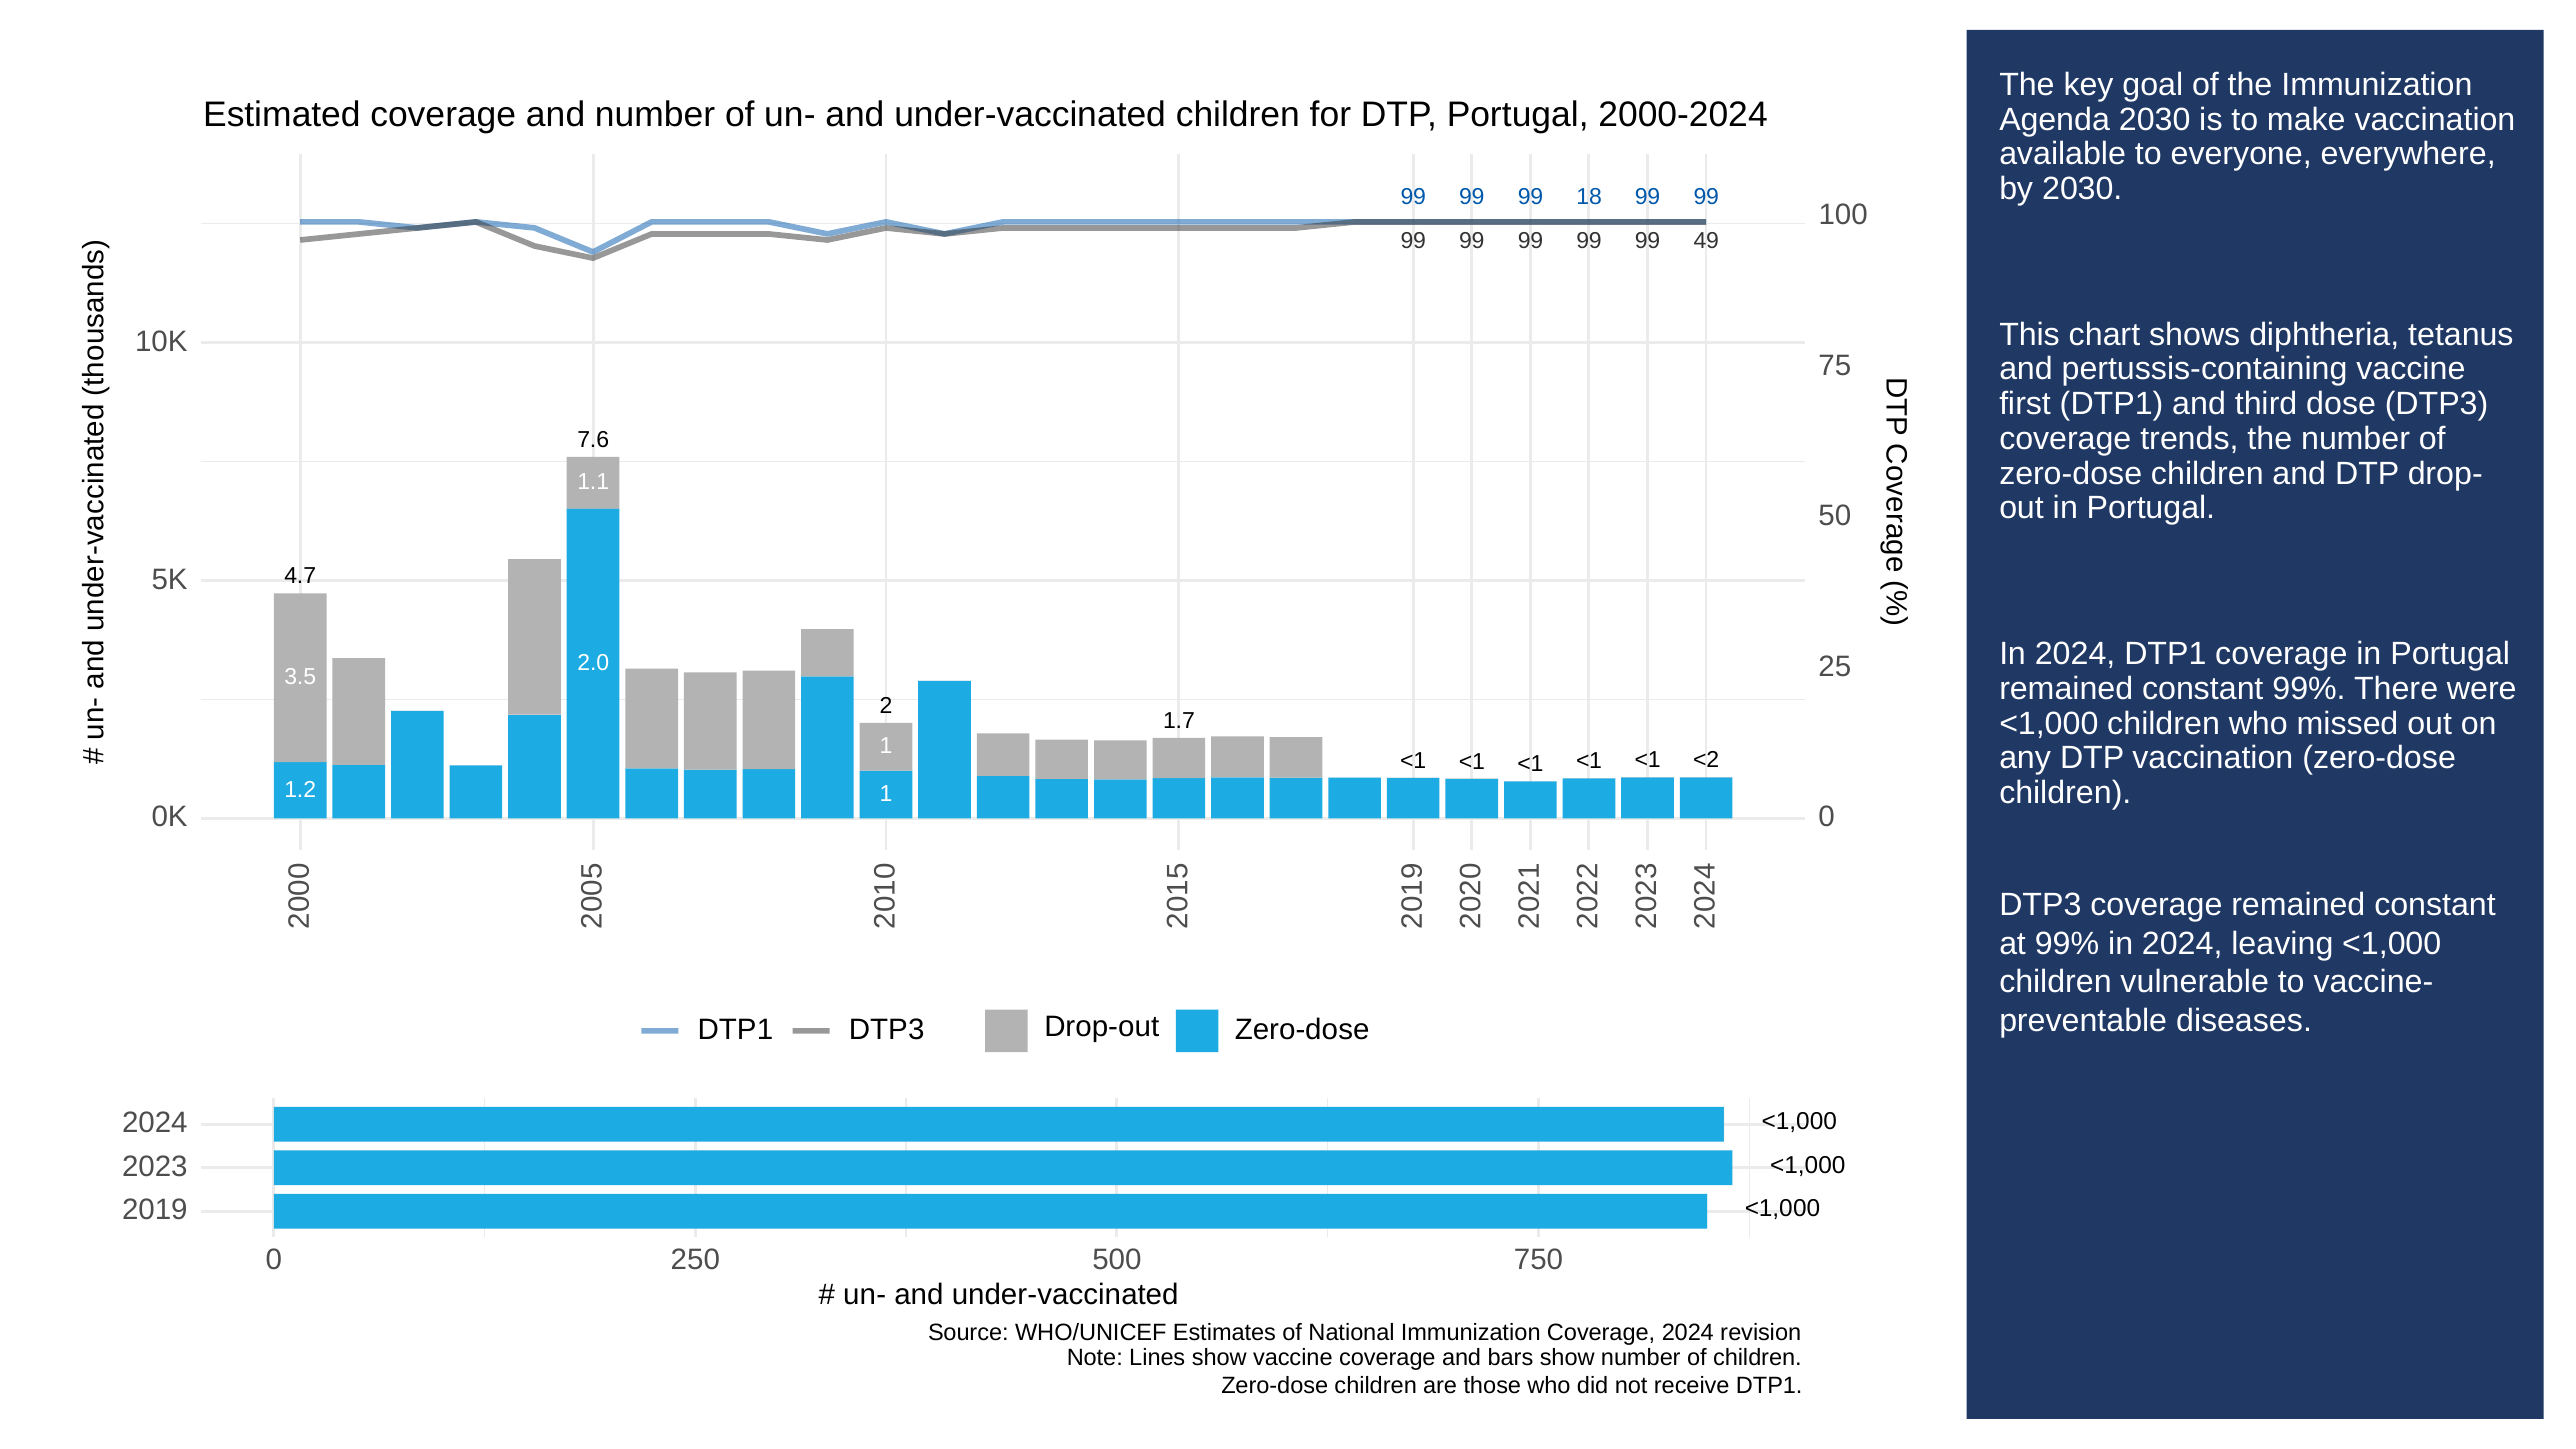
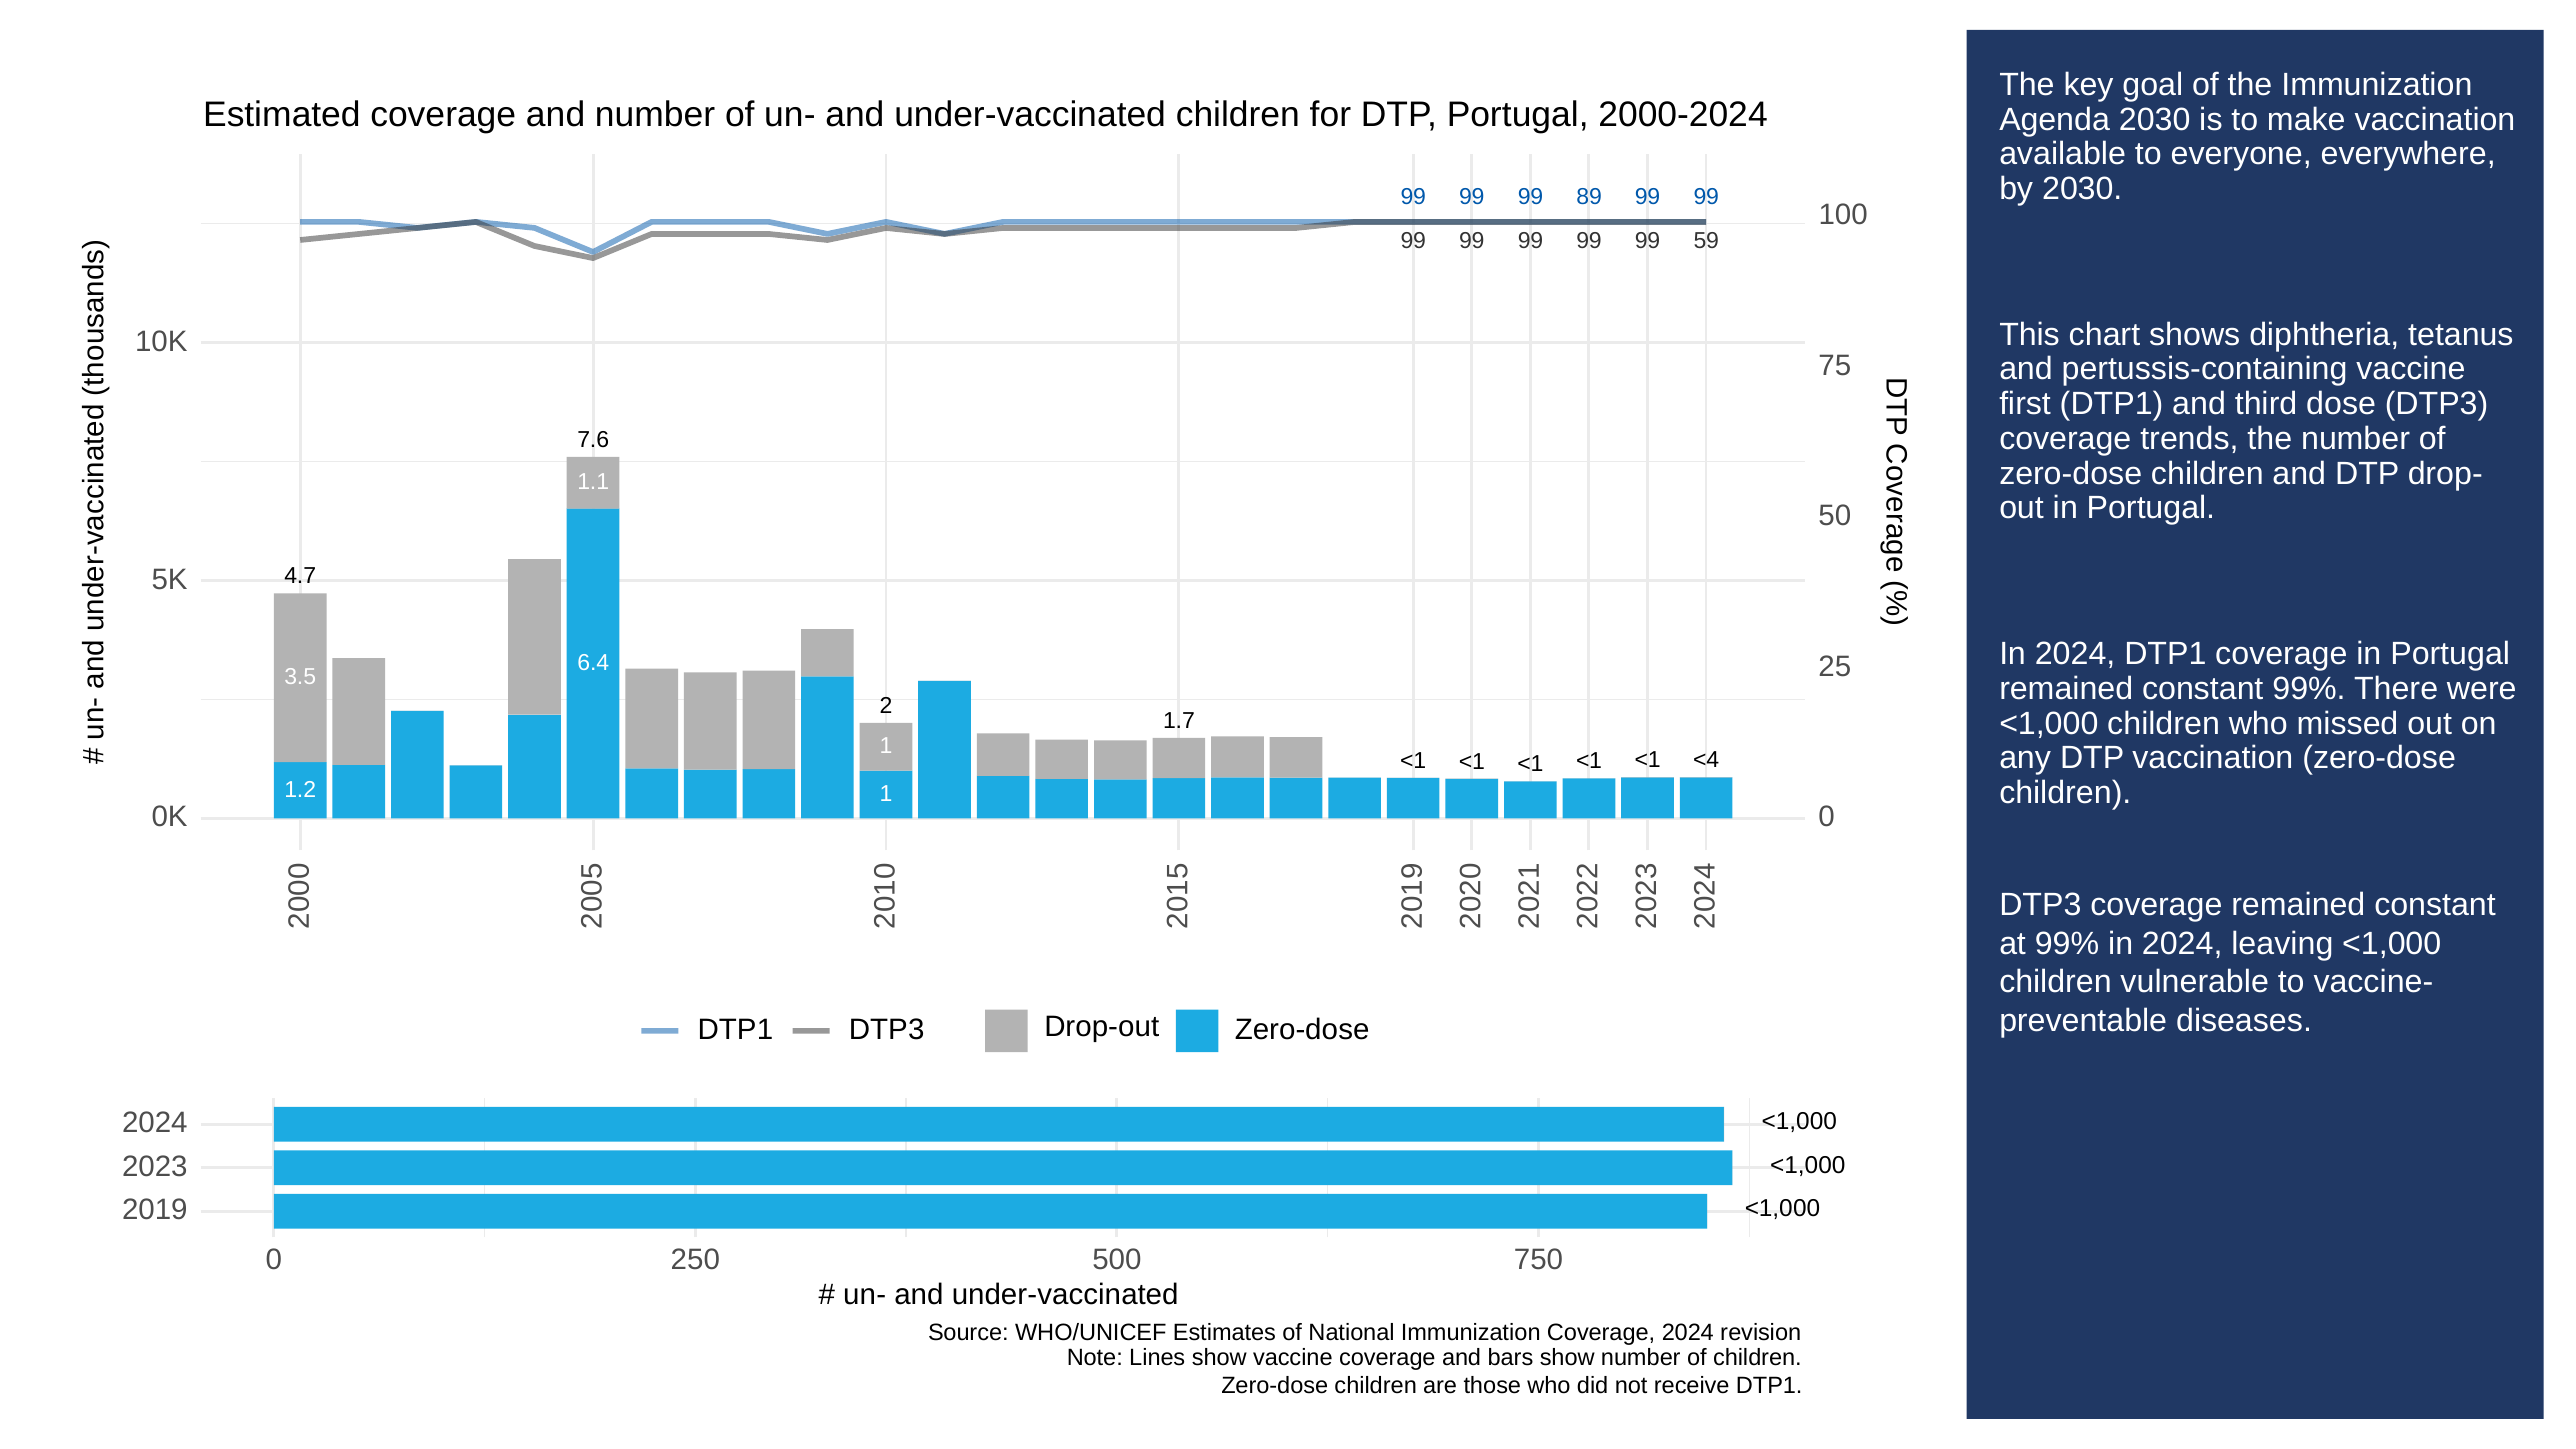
18: 18 -> 89
49: 49 -> 59
2.0: 2.0 -> 6.4
<2: <2 -> <4
